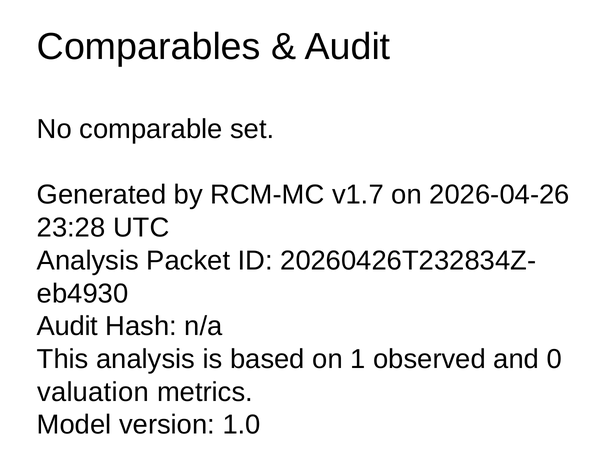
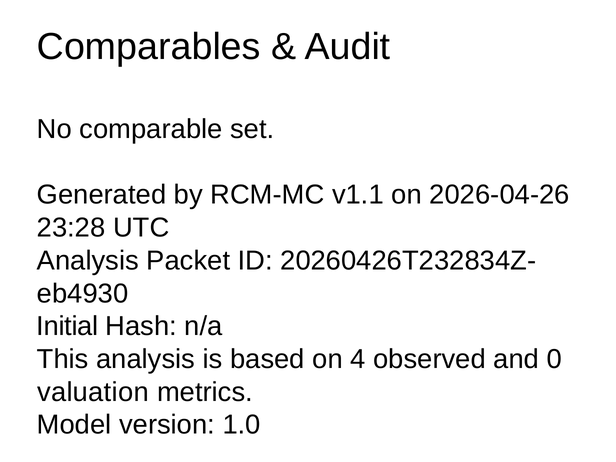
v1.7: v1.7 -> v1.1
Audit at (67, 326): Audit -> Initial
1: 1 -> 4
